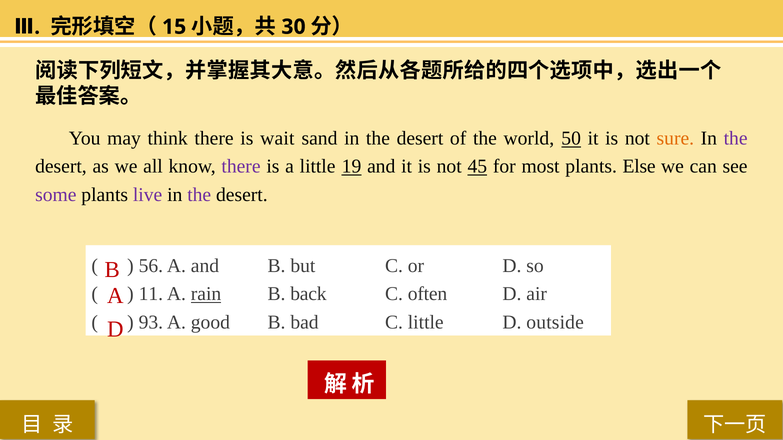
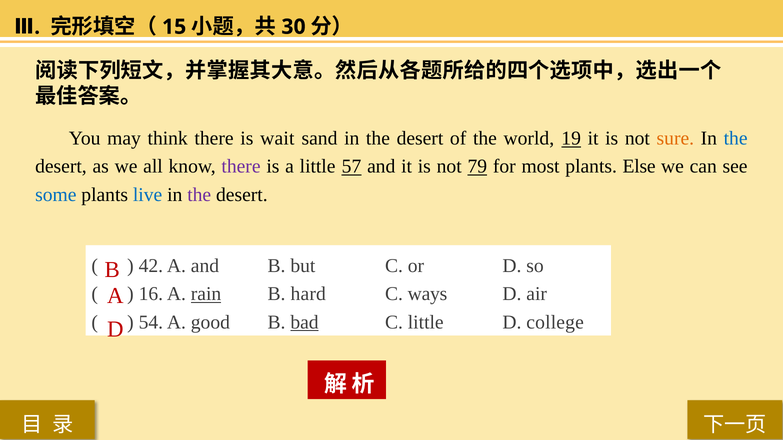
50: 50 -> 19
the at (736, 139) colour: purple -> blue
19: 19 -> 57
45: 45 -> 79
some colour: purple -> blue
live colour: purple -> blue
56: 56 -> 42
11: 11 -> 16
back: back -> hard
often: often -> ways
93: 93 -> 54
bad underline: none -> present
outside: outside -> college
